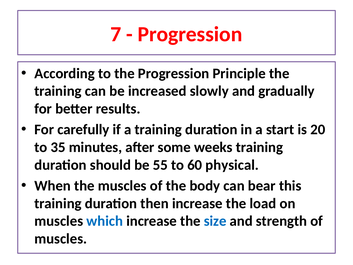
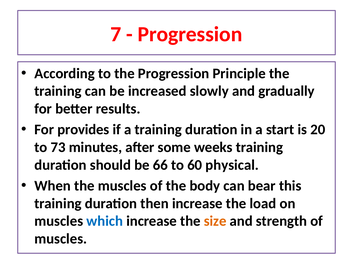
carefully: carefully -> provides
35: 35 -> 73
55: 55 -> 66
size colour: blue -> orange
